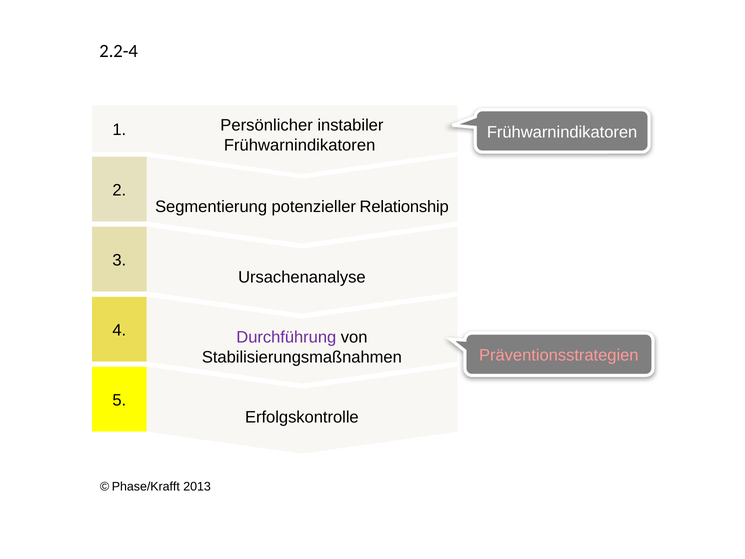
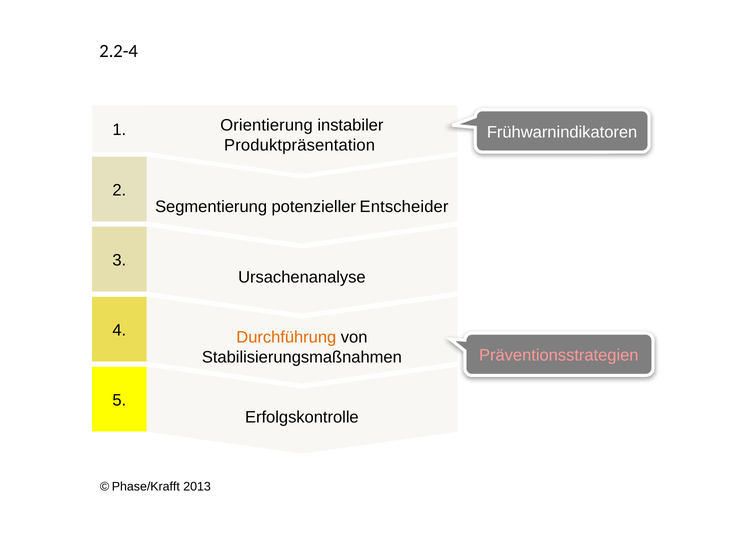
Persönlicher: Persönlicher -> Orientierung
Frühwarnindikatoren at (300, 145): Frühwarnindikatoren -> Produktpräsentation
Relationship: Relationship -> Entscheider
Durchführung colour: purple -> orange
